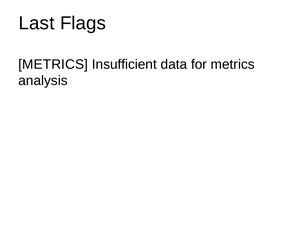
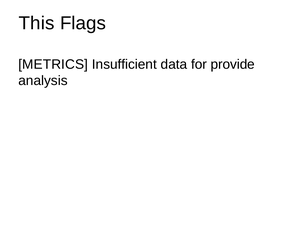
Last: Last -> This
for metrics: metrics -> provide
